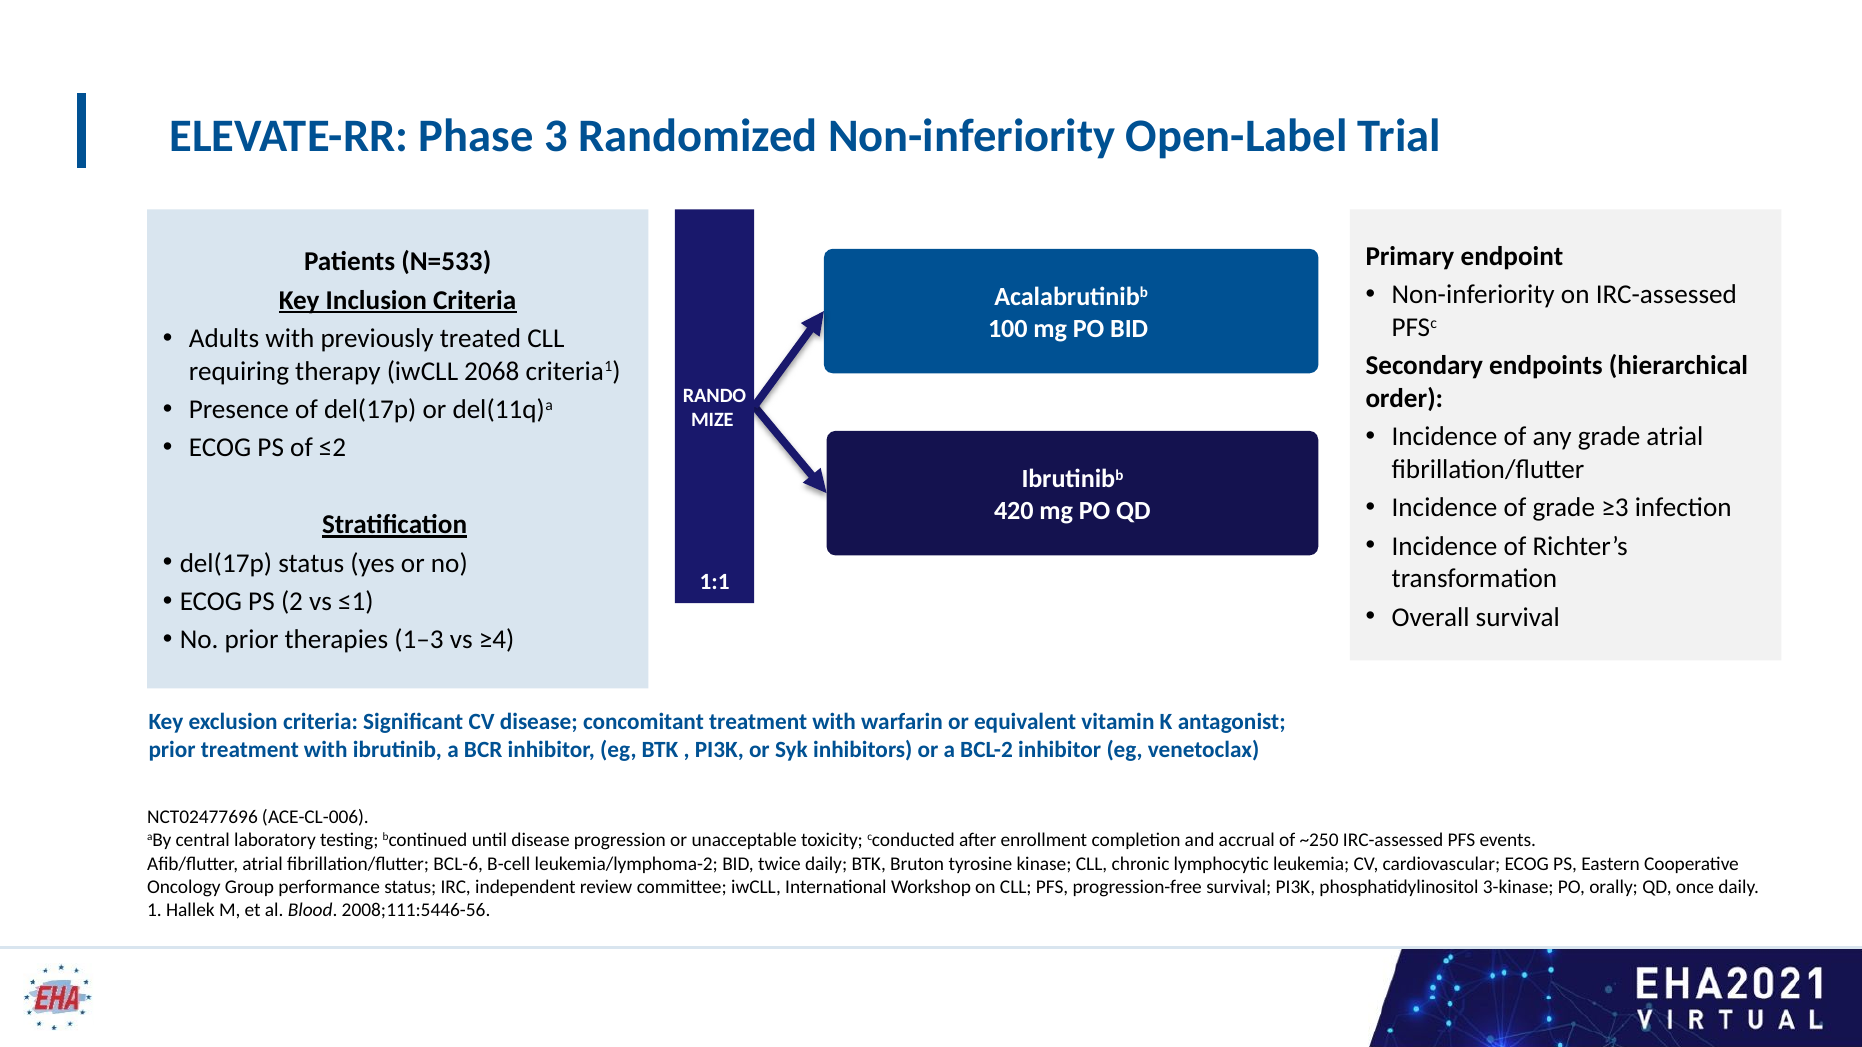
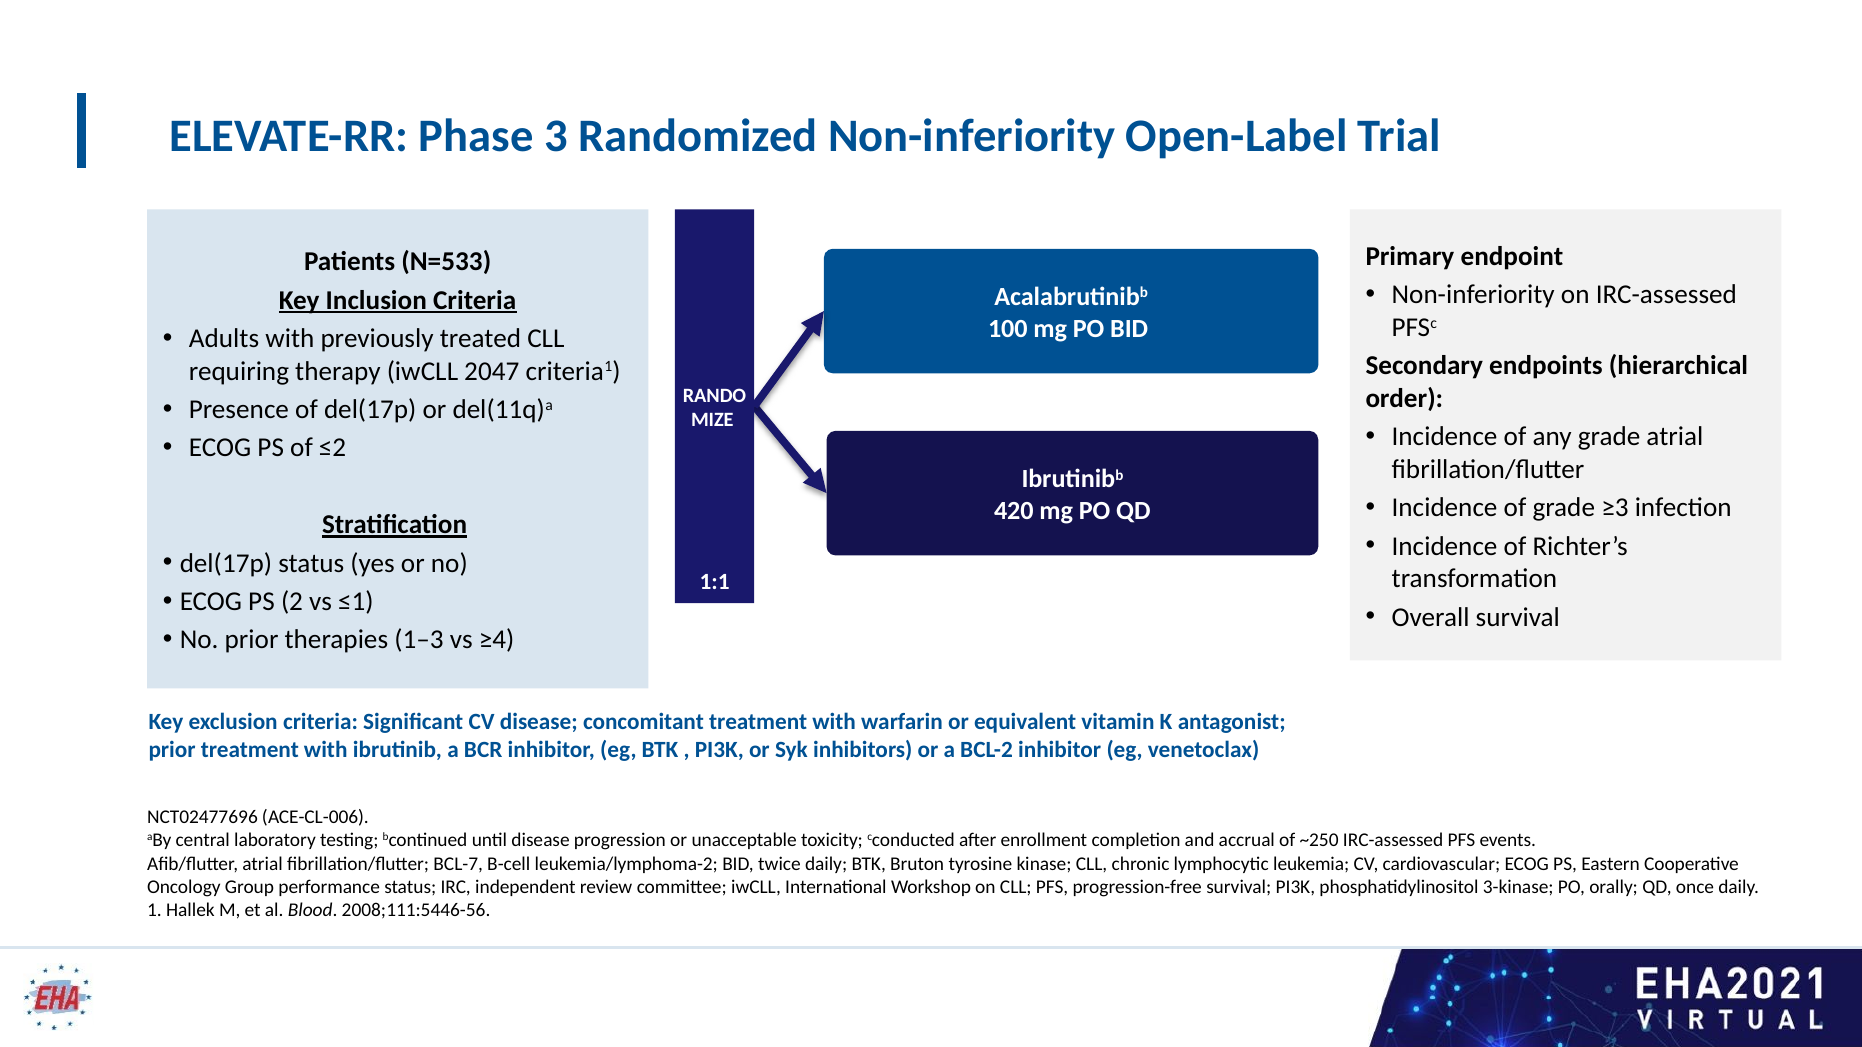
2068: 2068 -> 2047
BCL-6: BCL-6 -> BCL-7
